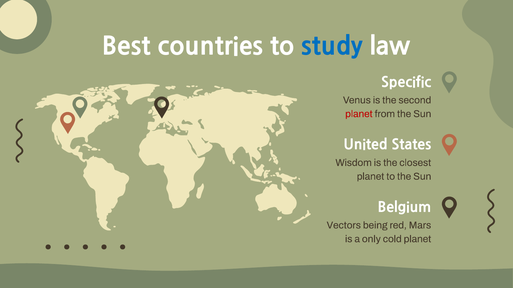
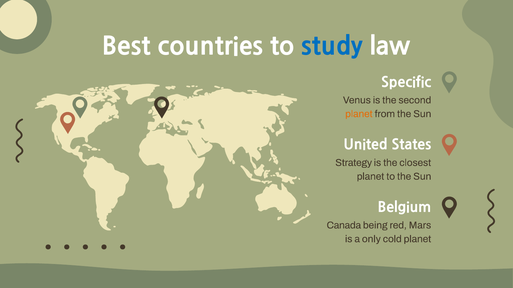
planet at (359, 114) colour: red -> orange
Wisdom: Wisdom -> Strategy
Vectors: Vectors -> Canada
